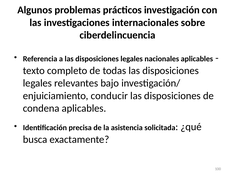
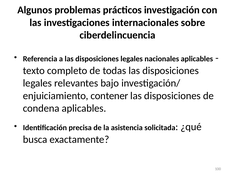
conducir: conducir -> contener
